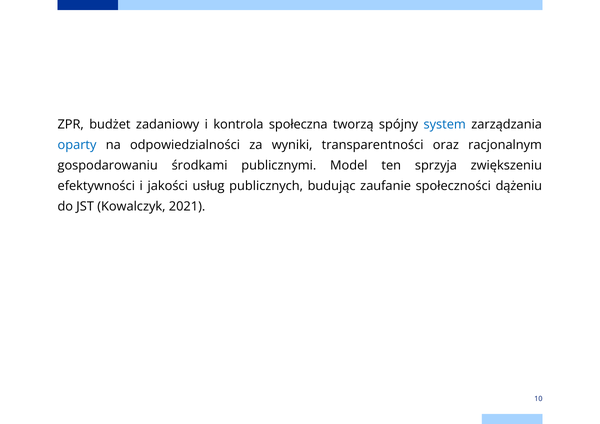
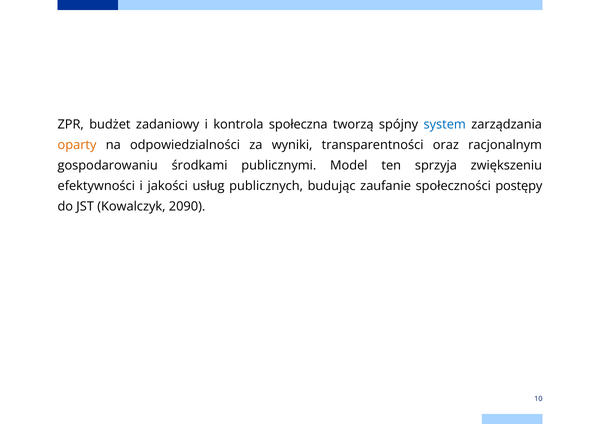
oparty colour: blue -> orange
dążeniu: dążeniu -> postępy
2021: 2021 -> 2090
